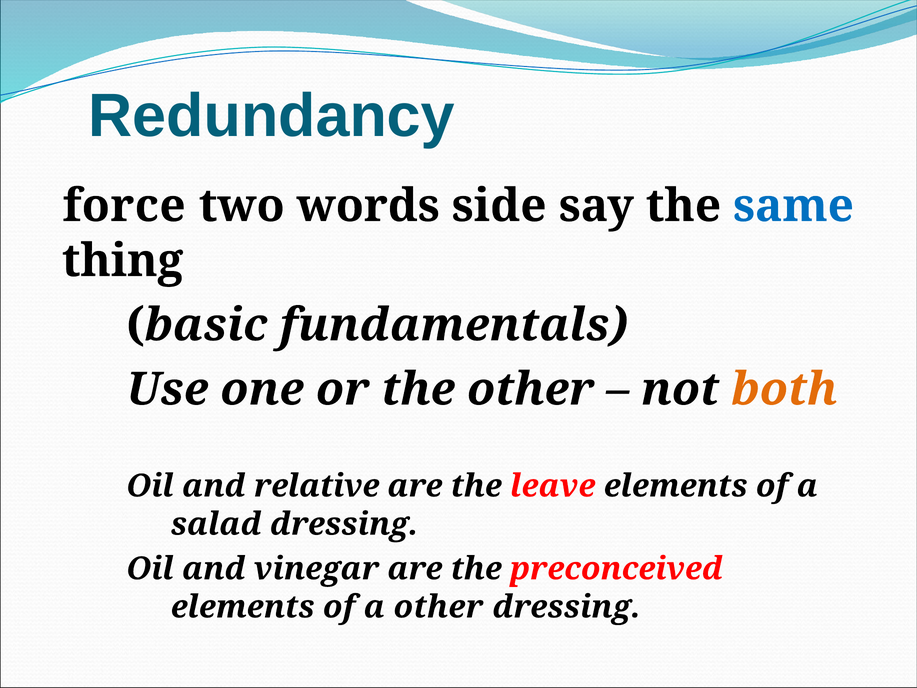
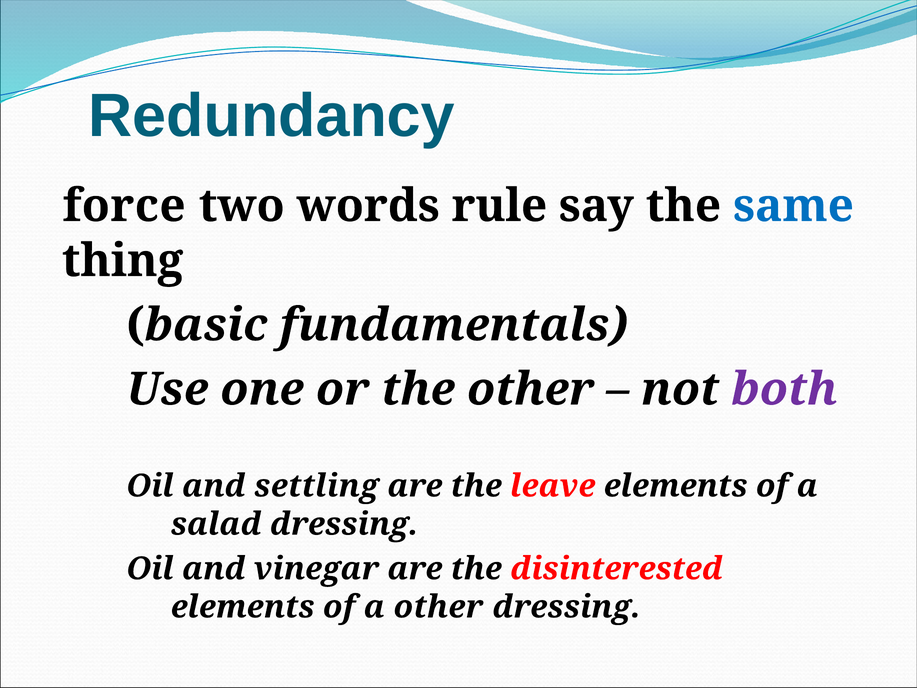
side: side -> rule
both colour: orange -> purple
relative: relative -> settling
preconceived: preconceived -> disinterested
